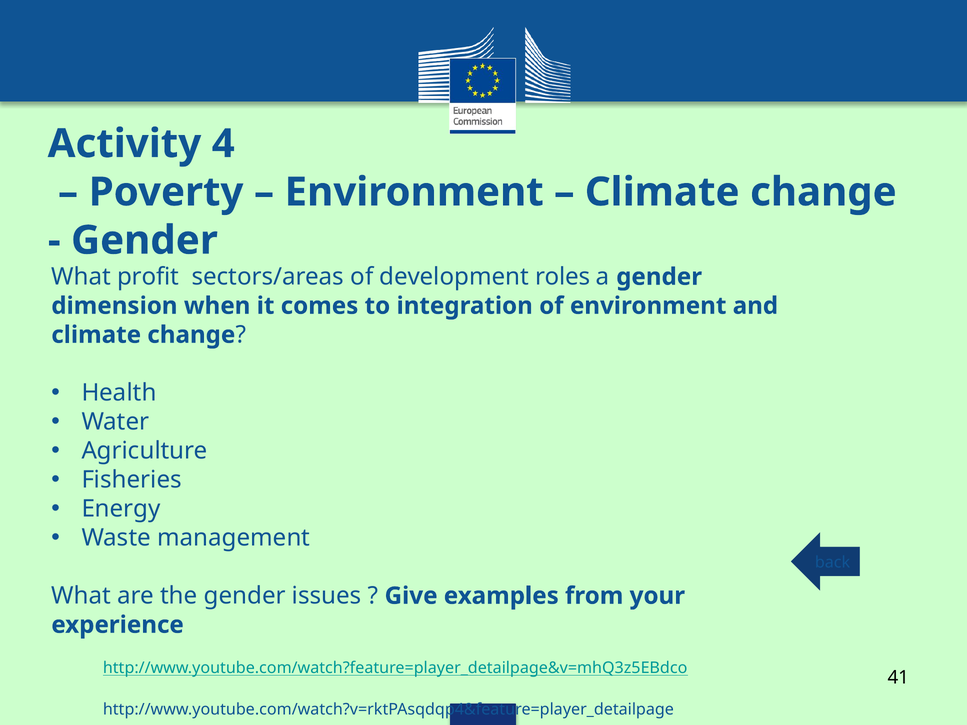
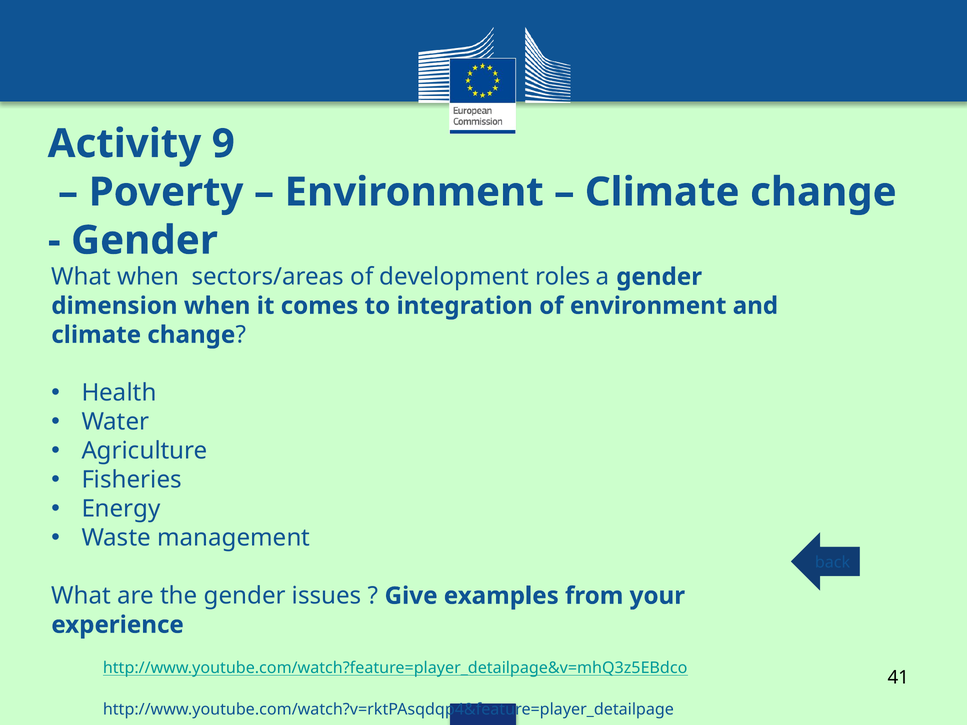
4: 4 -> 9
What profit: profit -> when
